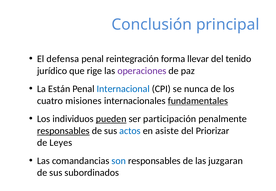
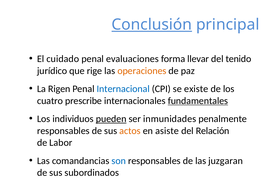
Conclusión underline: none -> present
defensa: defensa -> cuidado
reintegración: reintegración -> evaluaciones
operaciones colour: purple -> orange
Están: Están -> Rigen
nunca: nunca -> existe
misiones: misiones -> prescribe
participación: participación -> inmunidades
responsables at (63, 131) underline: present -> none
actos colour: blue -> orange
Priorizar: Priorizar -> Relación
Leyes: Leyes -> Labor
